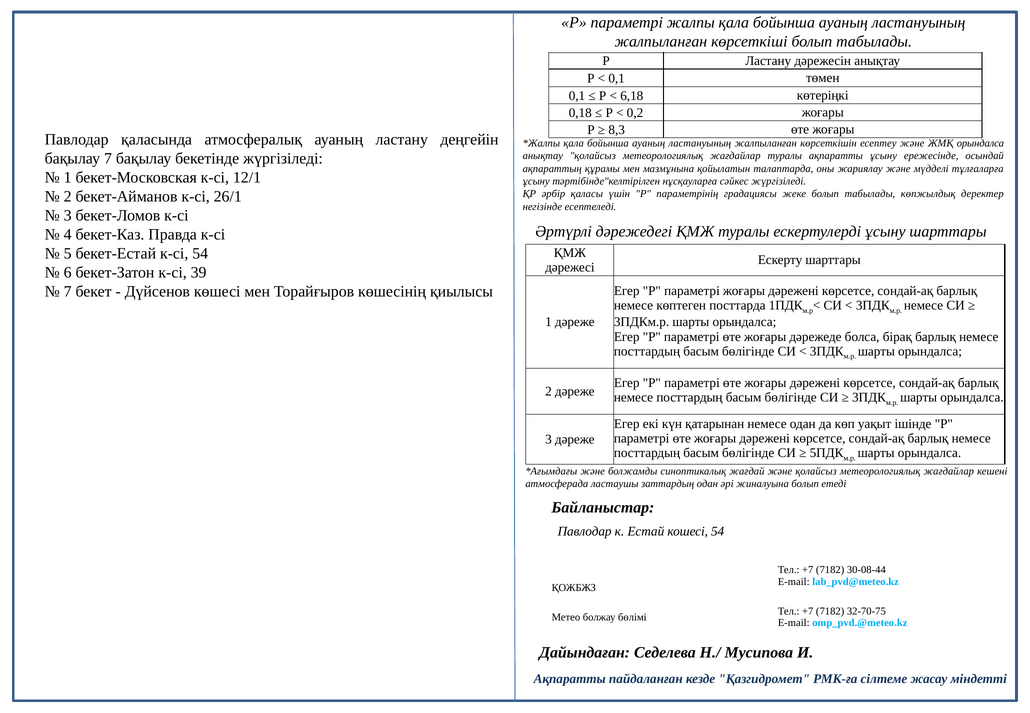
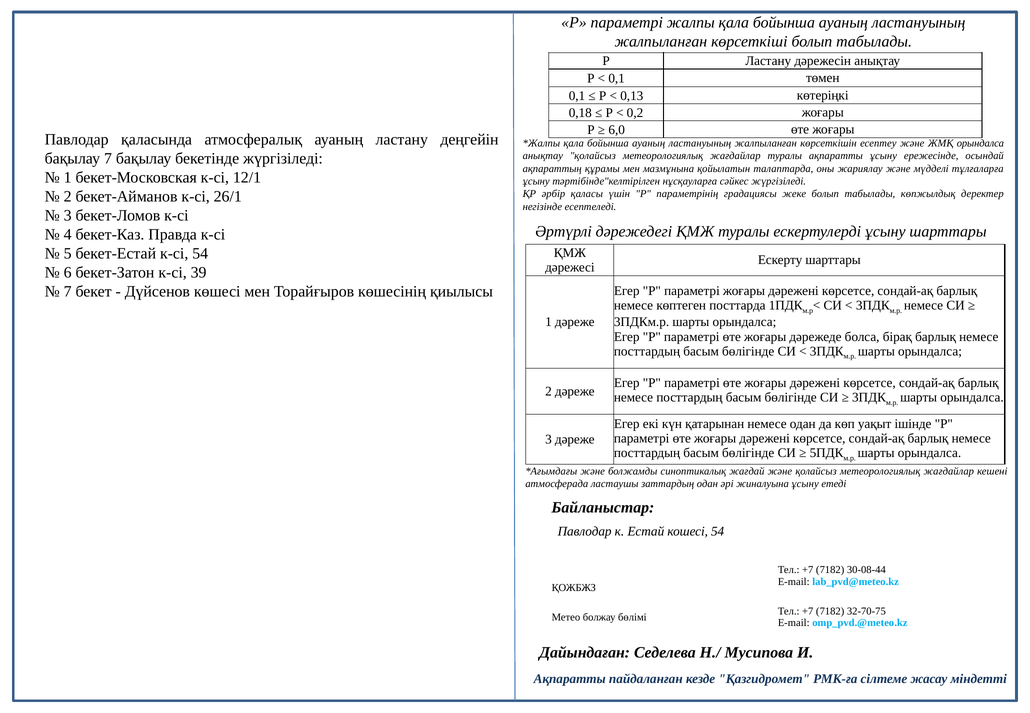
6,18: 6,18 -> 0,13
8,3: 8,3 -> 6,0
жиналуына болып: болып -> ұсыну
